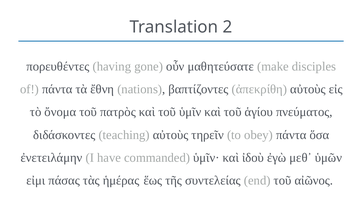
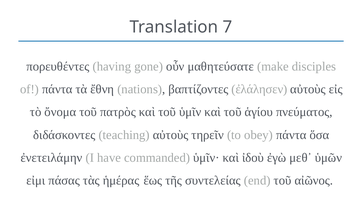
2: 2 -> 7
ἀπεκρίθη: ἀπεκρίθη -> ἐλάλησεν
